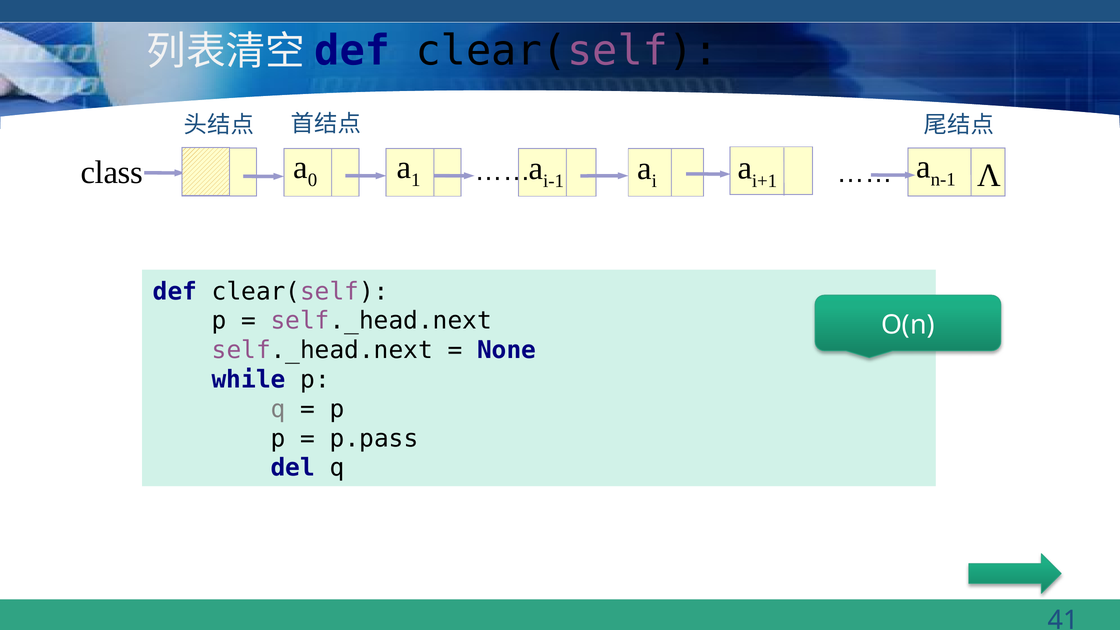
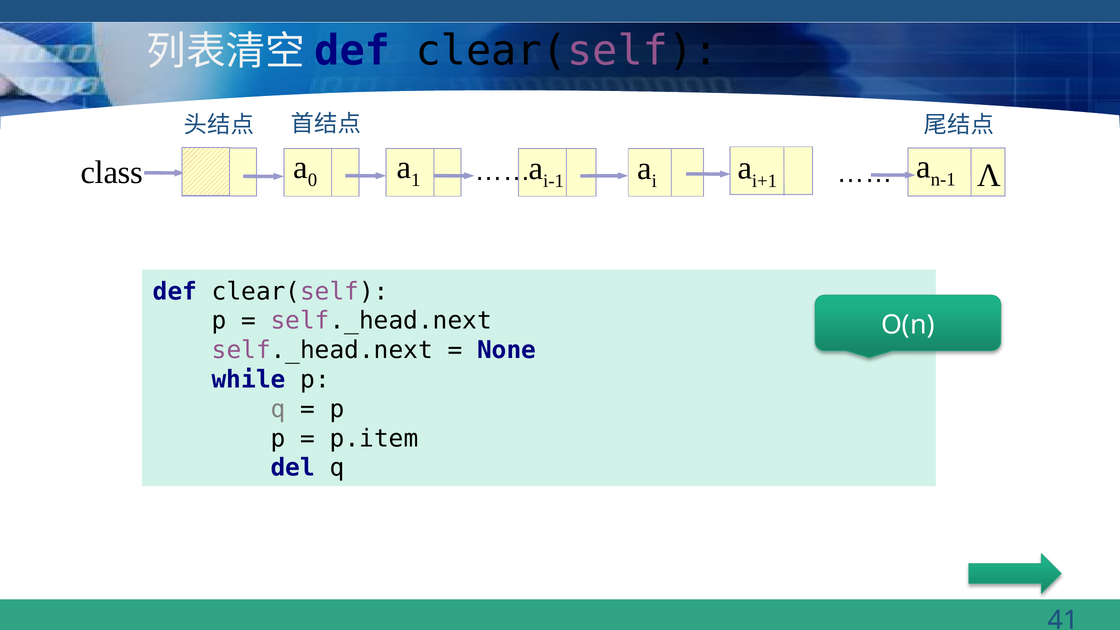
p.pass: p.pass -> p.item
